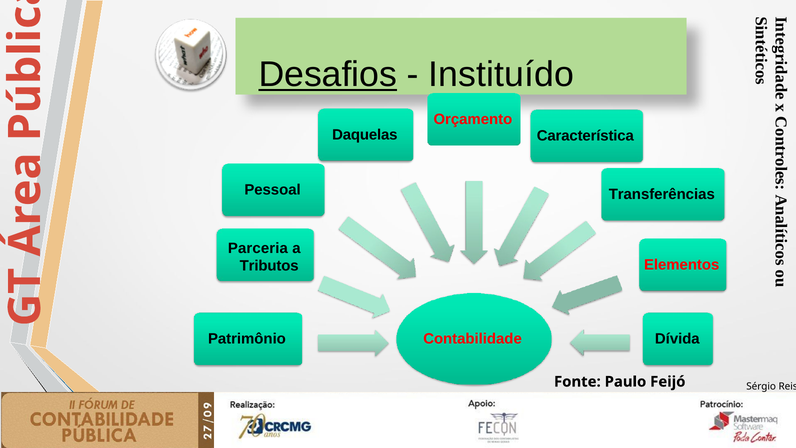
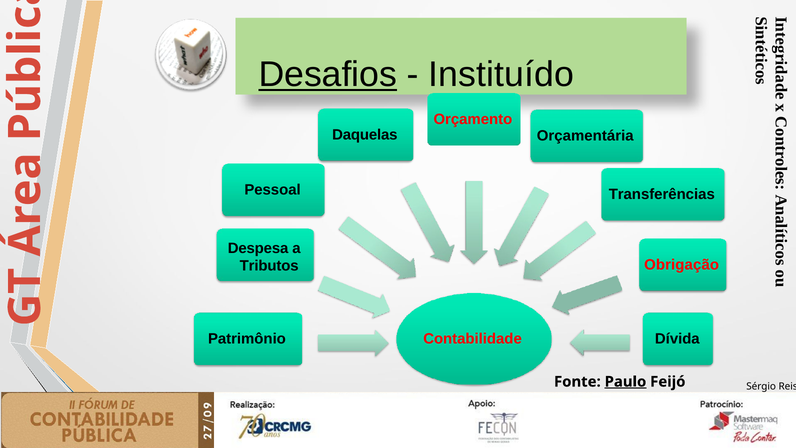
Característica: Característica -> Orçamentária
Parceria: Parceria -> Despesa
Elementos: Elementos -> Obrigação
Paulo underline: none -> present
